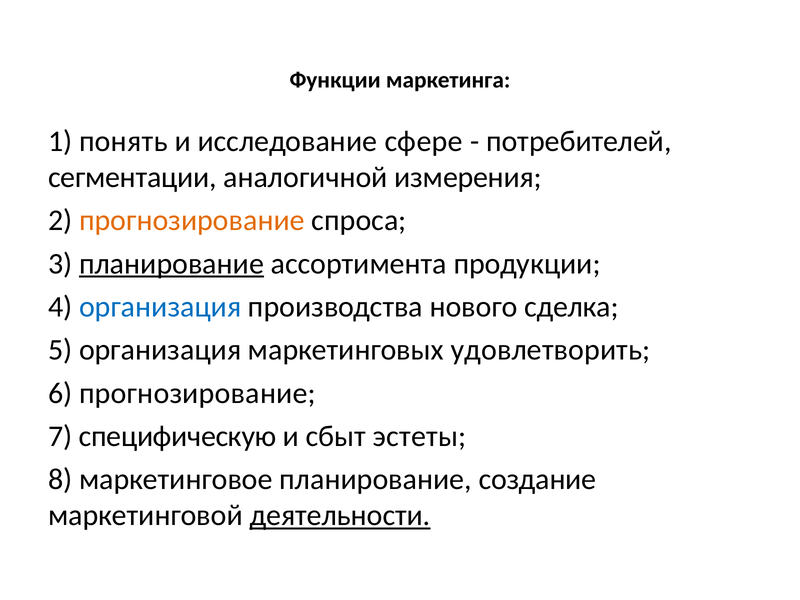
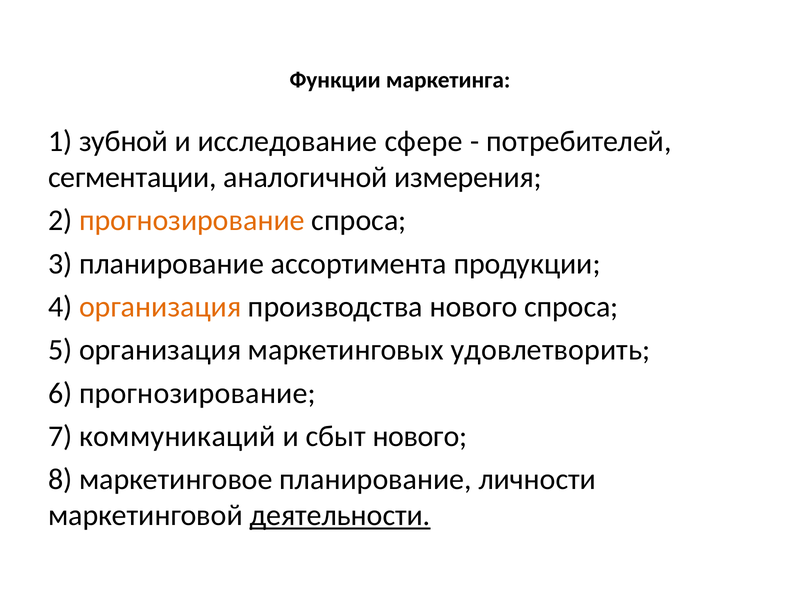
понять: понять -> зубной
планирование at (172, 264) underline: present -> none
организация at (160, 307) colour: blue -> orange
нового сделка: сделка -> спроса
специфическую: специфическую -> коммуникаций
сбыт эстеты: эстеты -> нового
создание: создание -> личности
